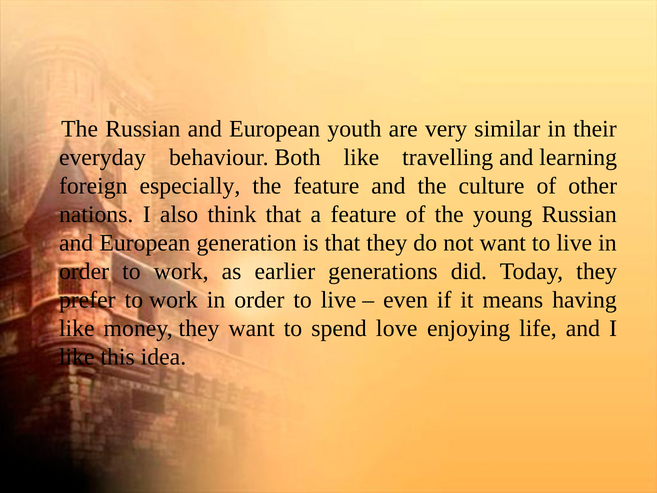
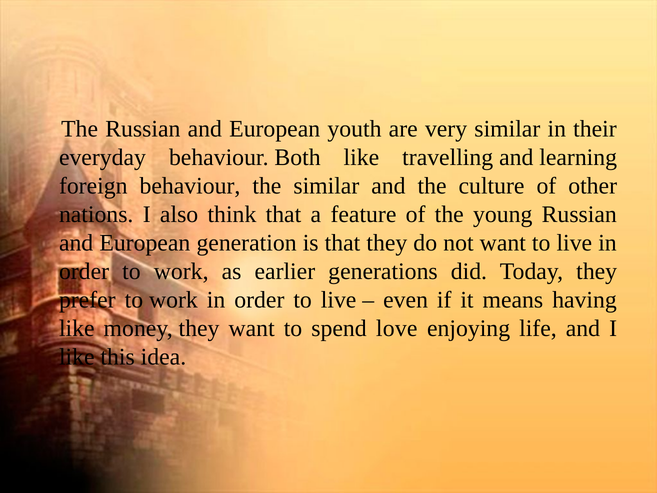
foreign especially: especially -> behaviour
the feature: feature -> similar
